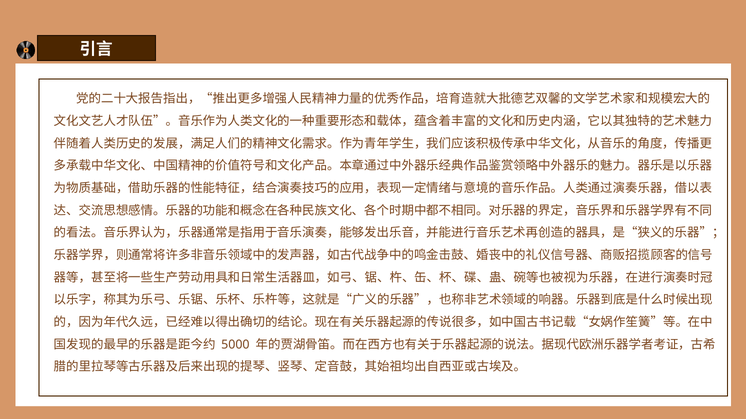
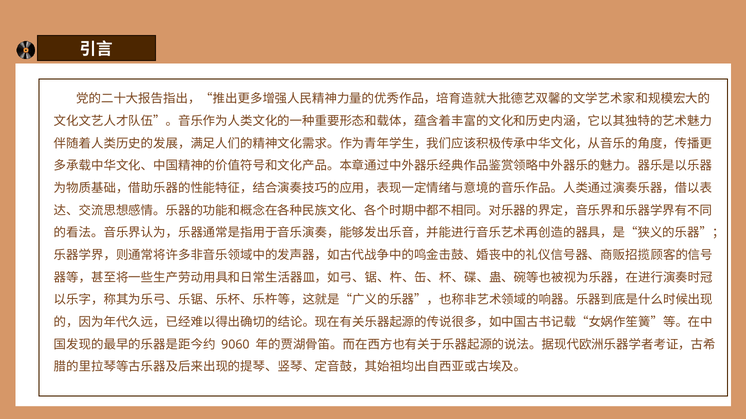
5000: 5000 -> 9060
